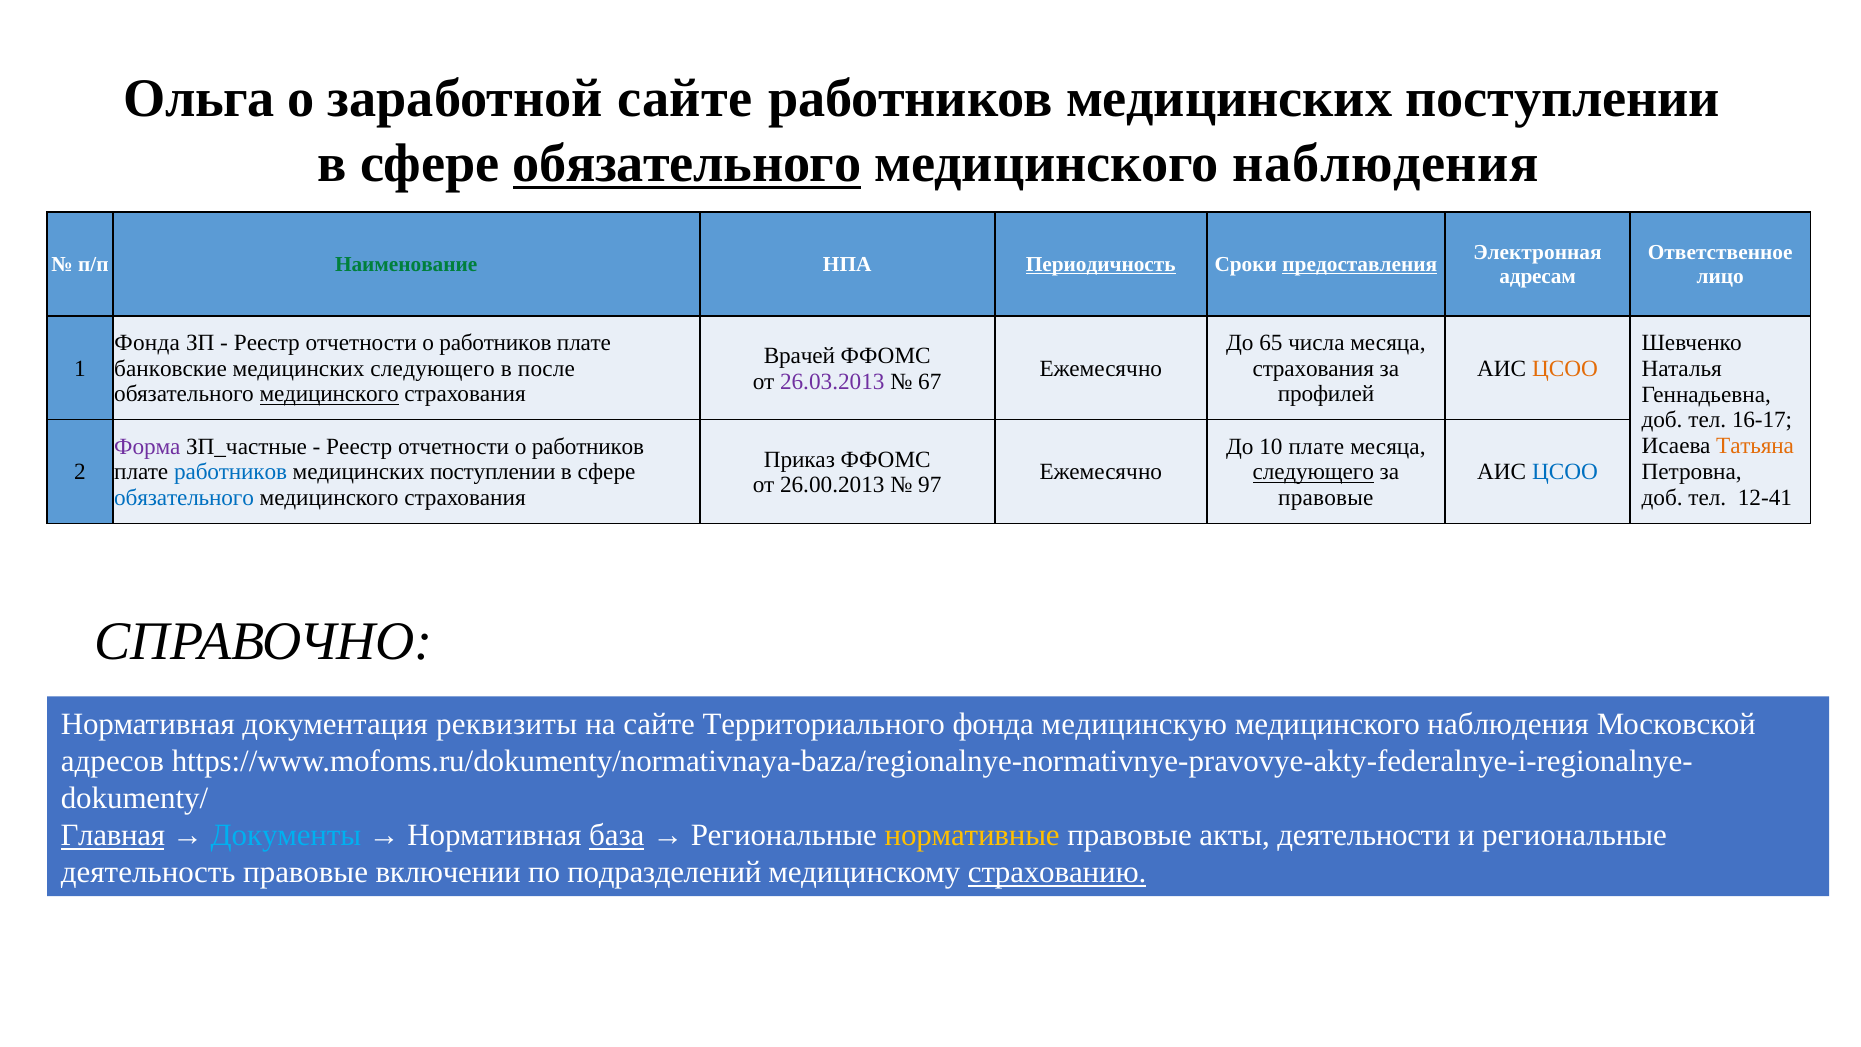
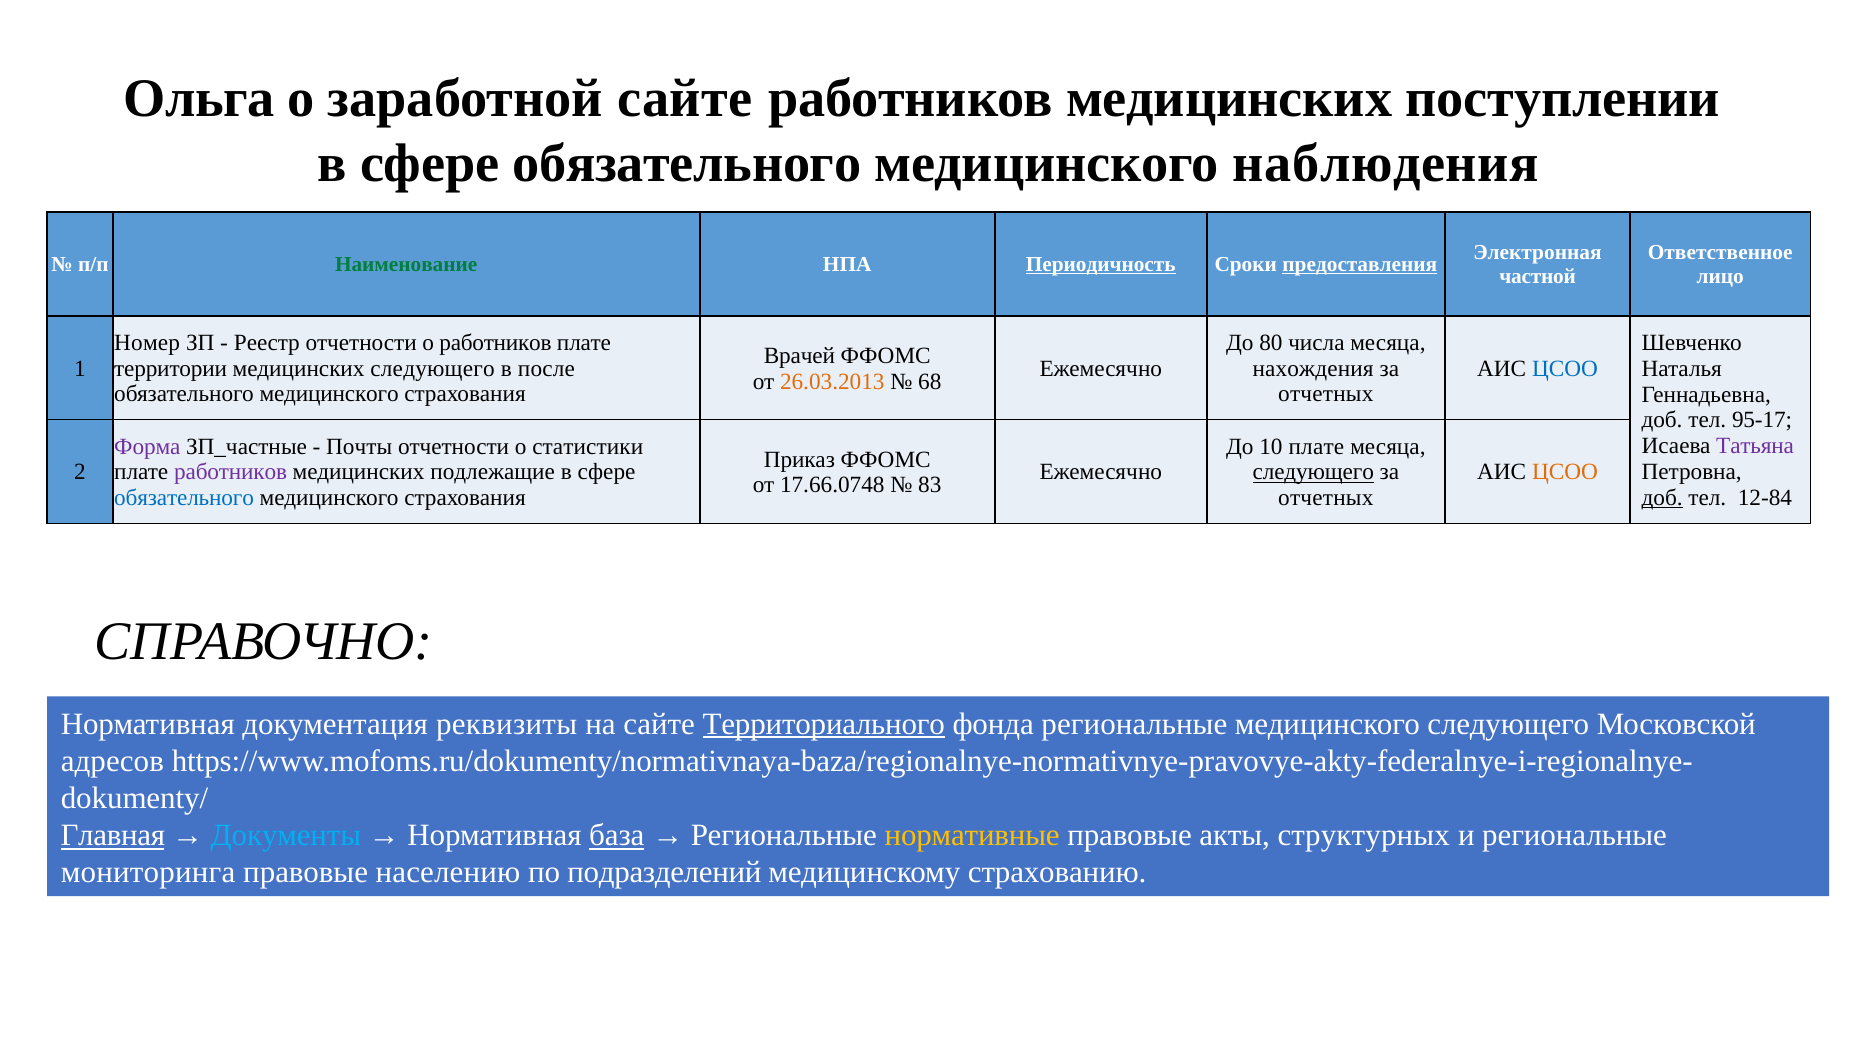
обязательного at (687, 164) underline: present -> none
адресам: адресам -> частной
Фонда at (147, 343): Фонда -> Номер
65: 65 -> 80
банковские: банковские -> территории
страхования at (1313, 368): страхования -> нахождения
ЦСОО at (1565, 368) colour: orange -> blue
26.03.2013 colour: purple -> orange
67: 67 -> 68
медицинского at (329, 394) underline: present -> none
профилей at (1326, 394): профилей -> отчетных
16-17: 16-17 -> 95-17
Татьяна colour: orange -> purple
Реестр at (359, 446): Реестр -> Почты
работников at (588, 446): работников -> статистики
работников at (231, 472) colour: blue -> purple
поступлении at (493, 472): поступлении -> подлежащие
ЦСОО at (1565, 472) colour: blue -> orange
26.00.2013: 26.00.2013 -> 17.66.0748
97: 97 -> 83
доб at (1662, 498) underline: none -> present
12-41: 12-41 -> 12-84
правовые at (1326, 498): правовые -> отчетных
Территориального underline: none -> present
фонда медицинскую: медицинскую -> региональные
наблюдения at (1508, 724): наблюдения -> следующего
деятельности: деятельности -> структурных
деятельность: деятельность -> мониторинга
включении: включении -> населению
страхованию underline: present -> none
